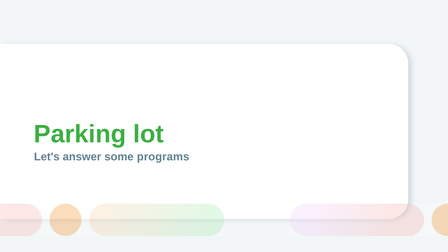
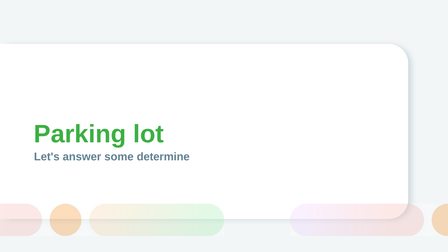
programs: programs -> determine
